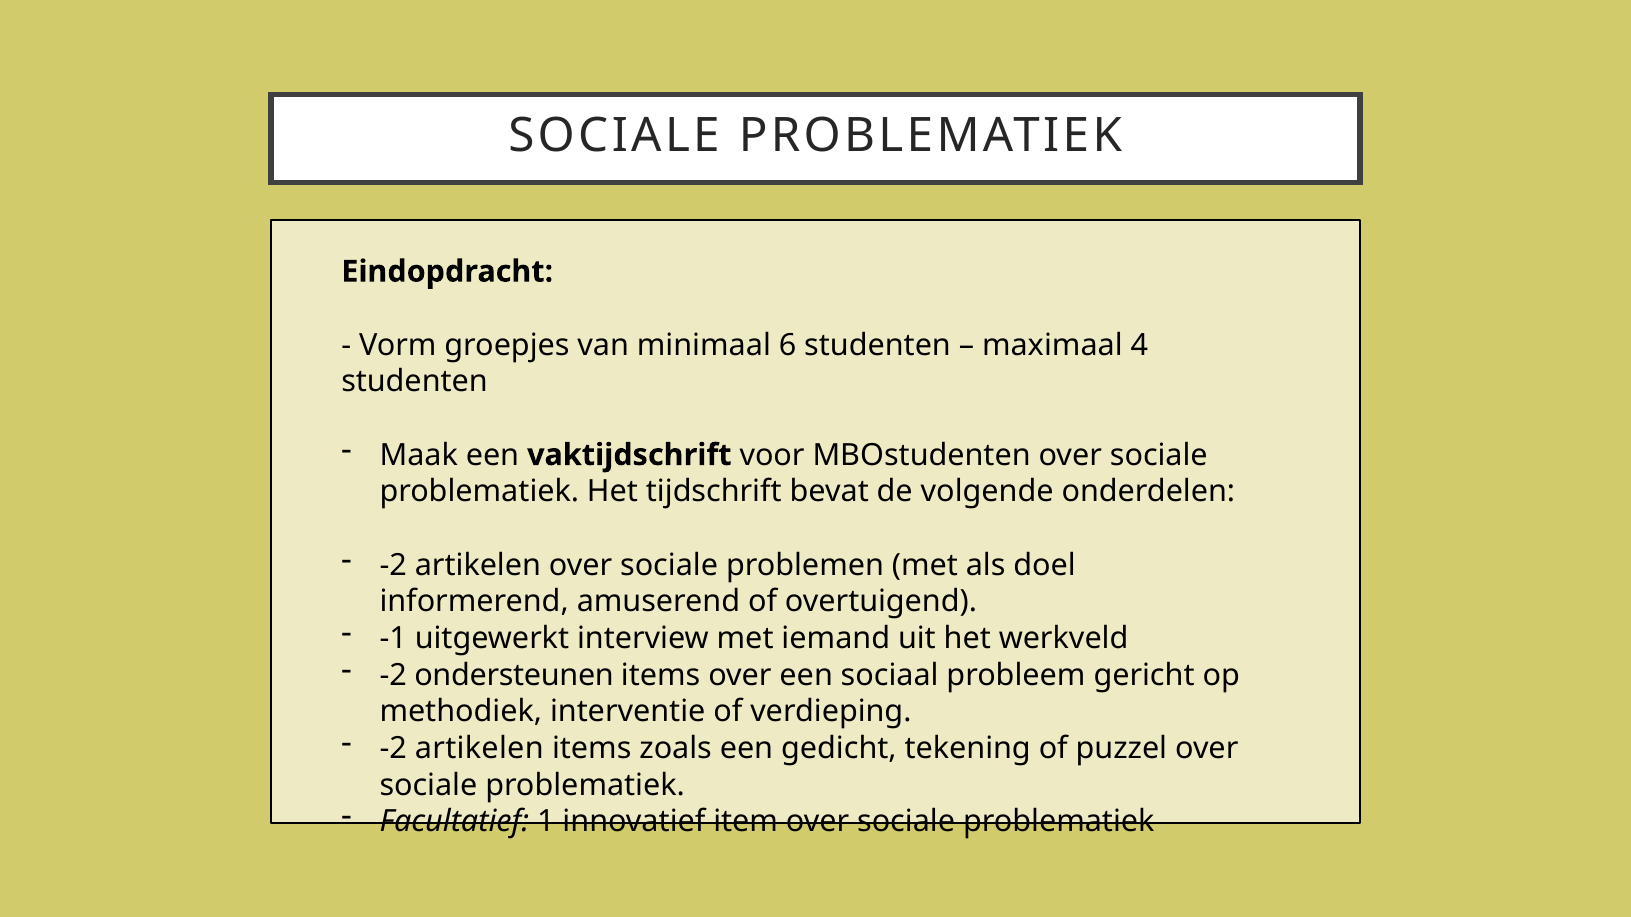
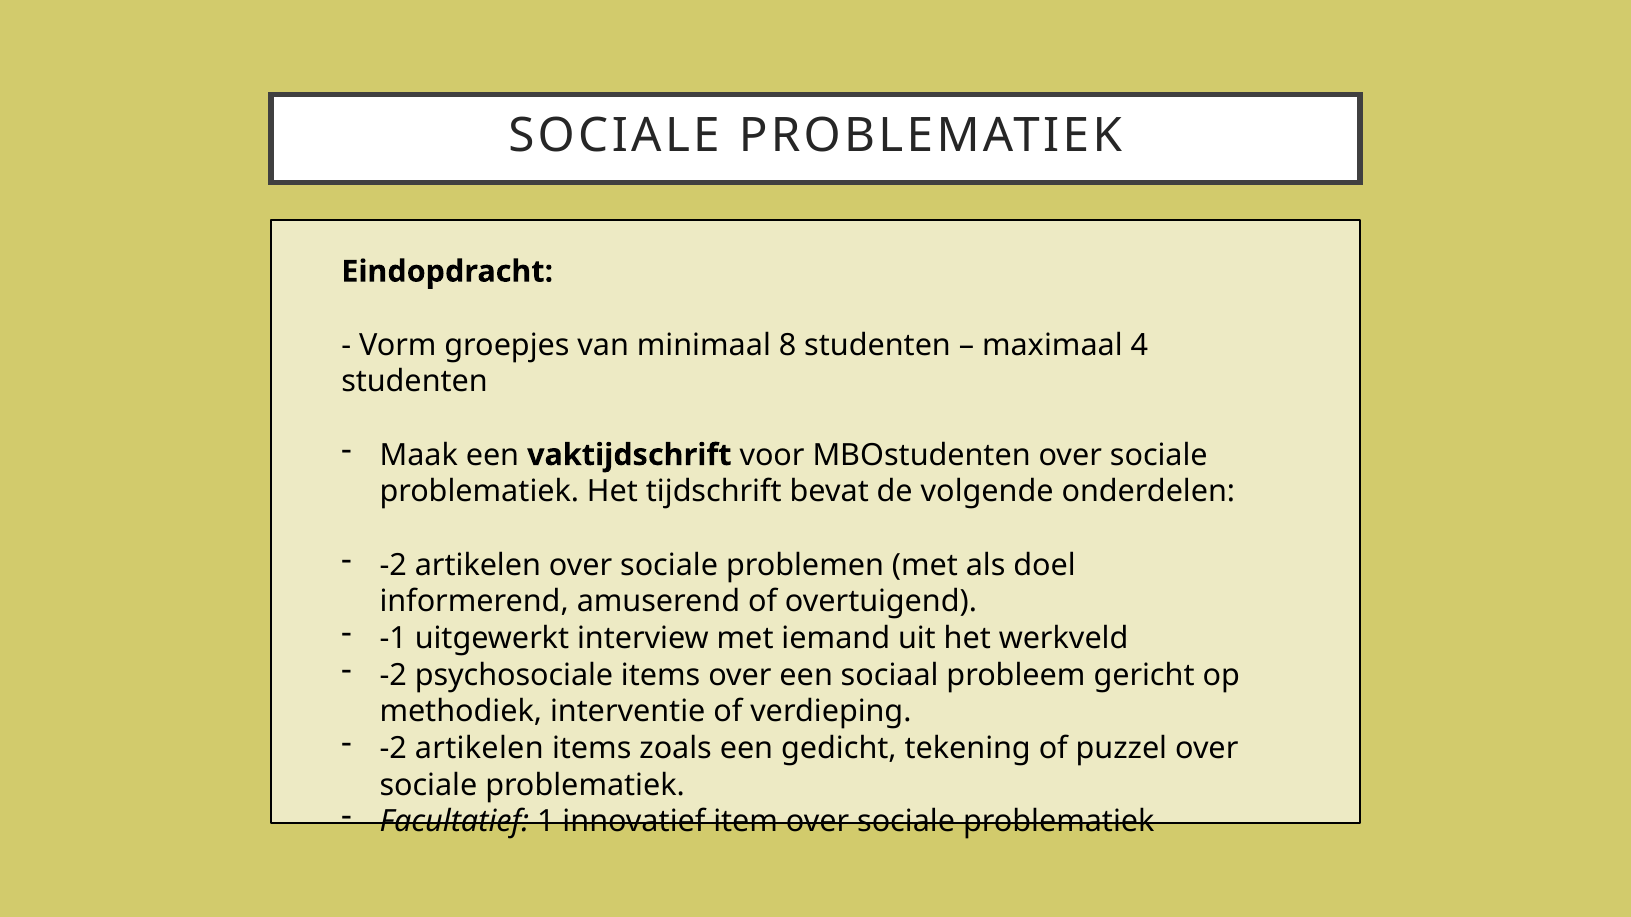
6: 6 -> 8
ondersteunen: ondersteunen -> psychosociale
